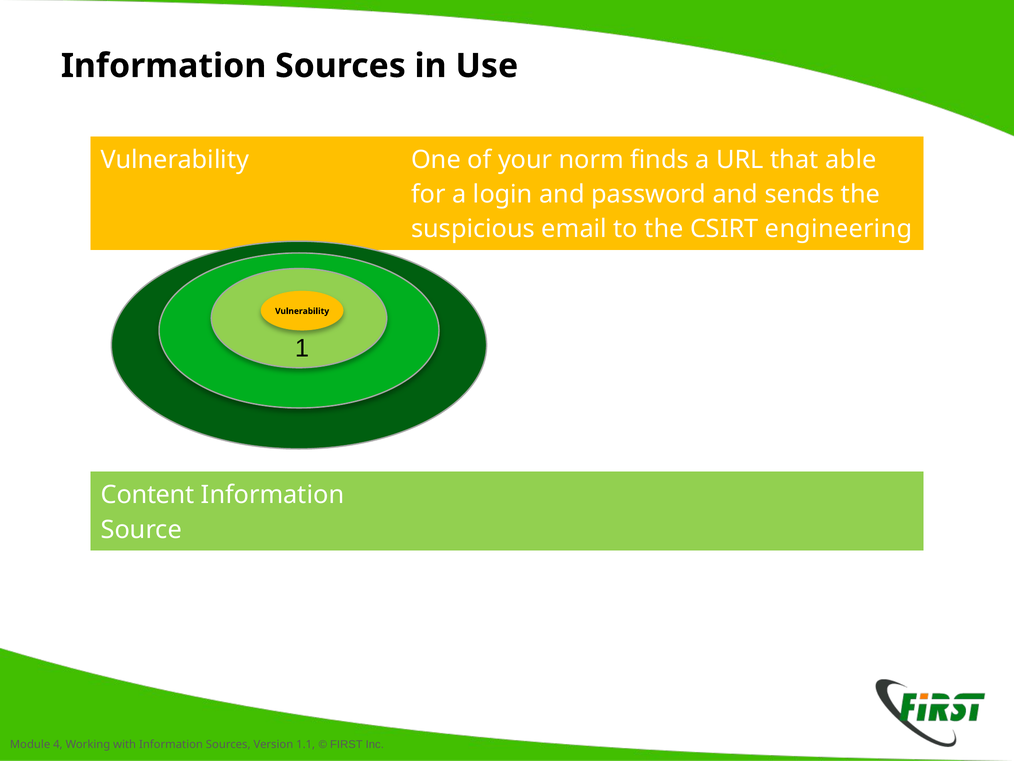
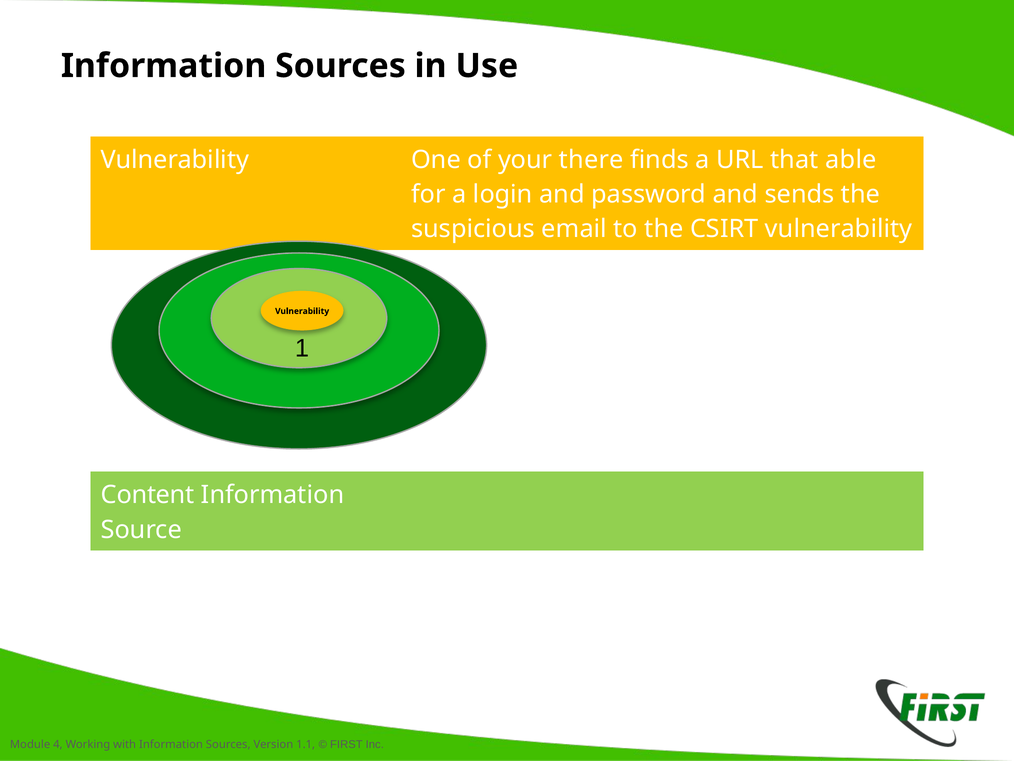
norm: norm -> there
CSIRT engineering: engineering -> vulnerability
